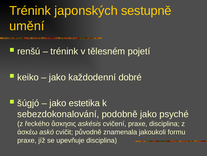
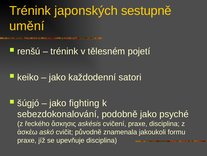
dobré: dobré -> satori
estetika: estetika -> fighting
